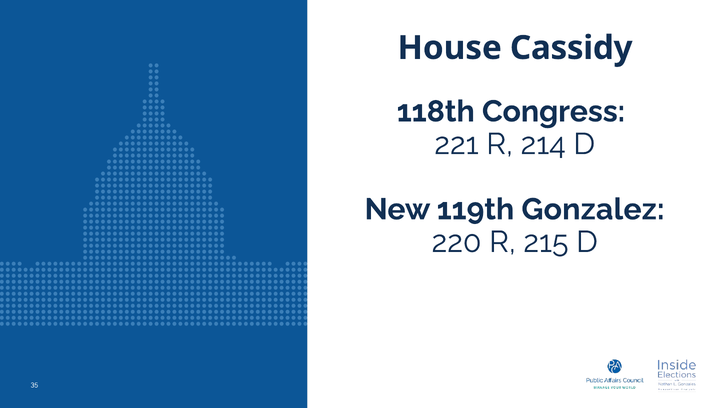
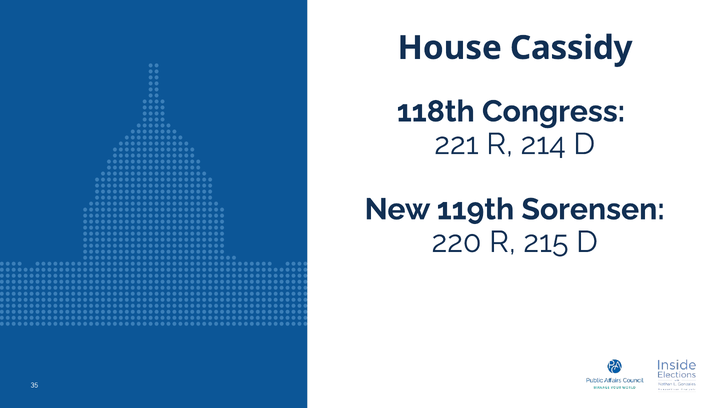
Gonzalez: Gonzalez -> Sorensen
